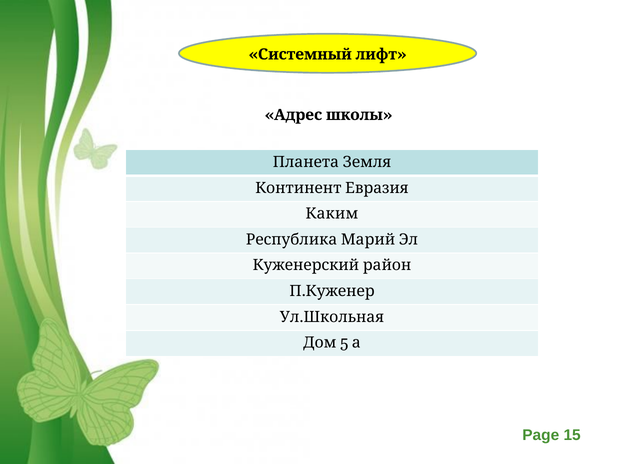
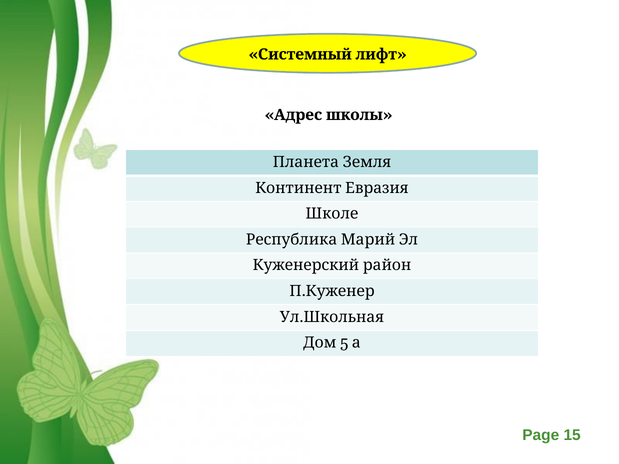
Каким: Каким -> Школе
